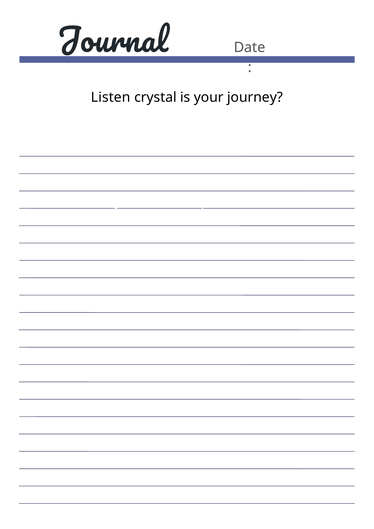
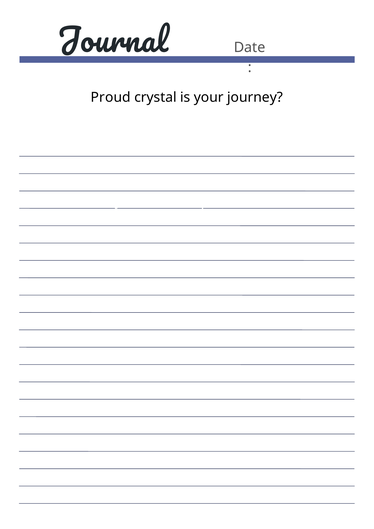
Listen: Listen -> Proud
